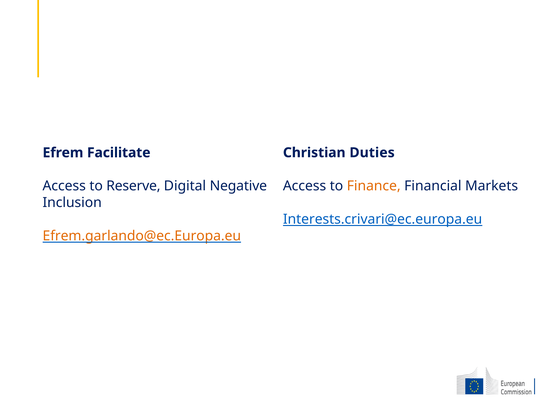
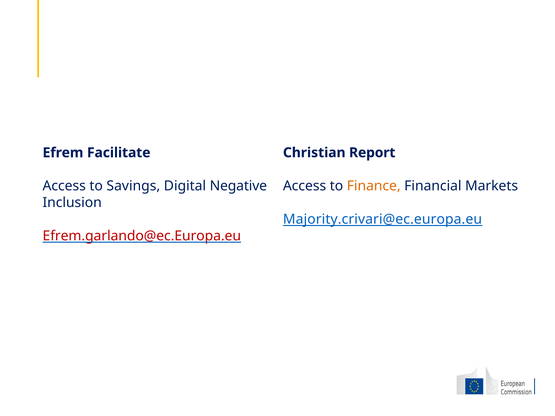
Duties: Duties -> Report
Reserve: Reserve -> Savings
Interests.crivari@ec.europa.eu: Interests.crivari@ec.europa.eu -> Majority.crivari@ec.europa.eu
Efrem.garlando@ec.Europa.eu colour: orange -> red
